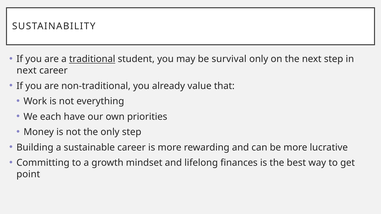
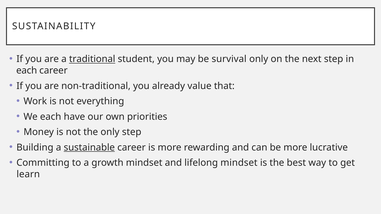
next at (27, 71): next -> each
sustainable underline: none -> present
lifelong finances: finances -> mindset
point: point -> learn
